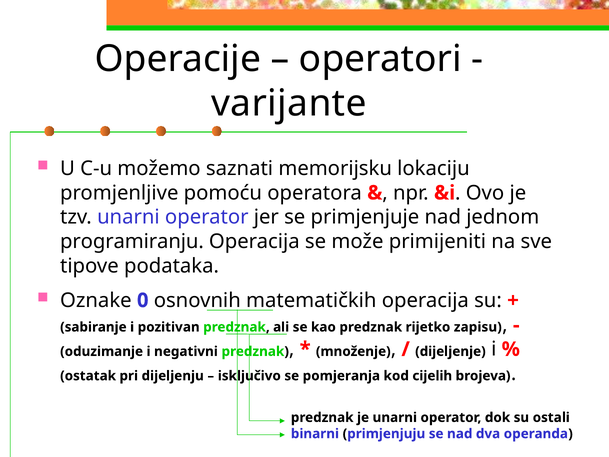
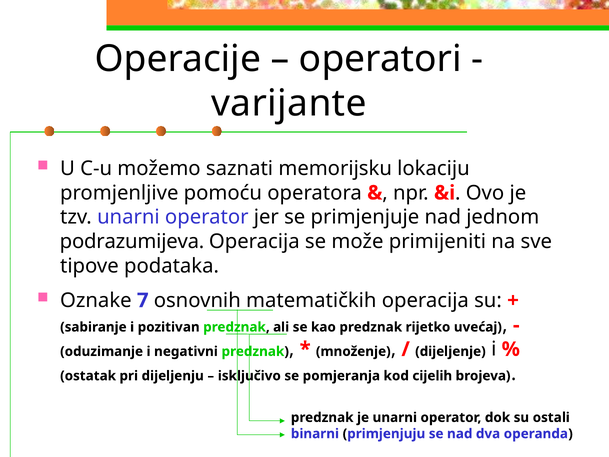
programiranju: programiranju -> podrazumijeva
0: 0 -> 7
zapisu: zapisu -> uvećaj
